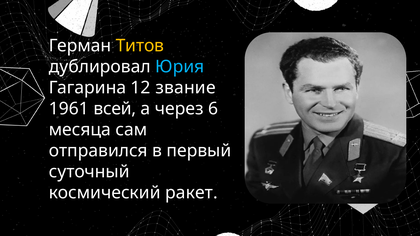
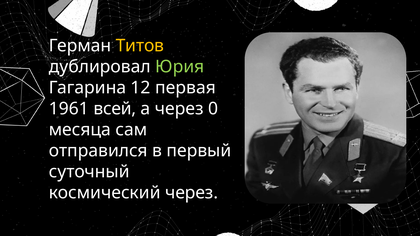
Юрия colour: light blue -> light green
звание: звание -> первая
6: 6 -> 0
космический ракет: ракет -> через
